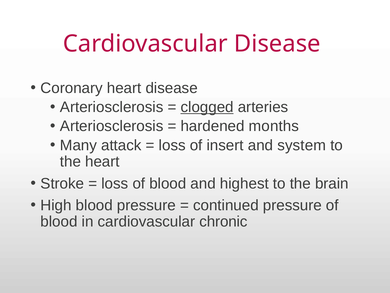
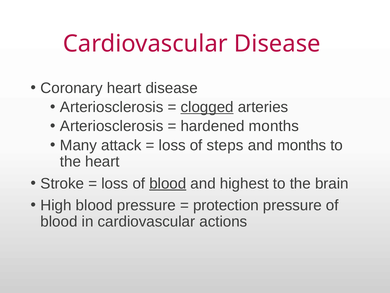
insert: insert -> steps
and system: system -> months
blood at (168, 183) underline: none -> present
continued: continued -> protection
chronic: chronic -> actions
